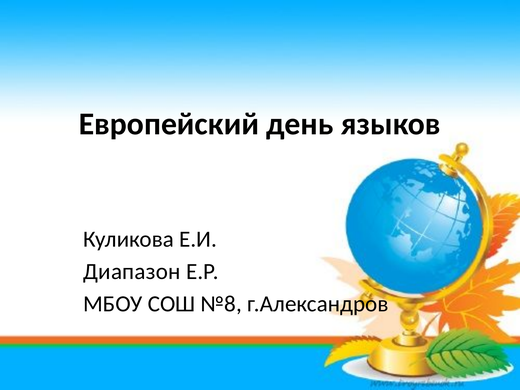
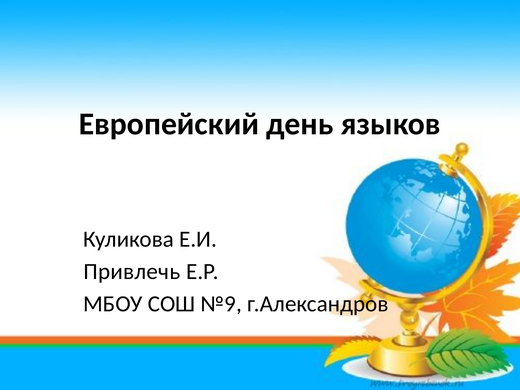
Диапазон: Диапазон -> Привлечь
№8: №8 -> №9
